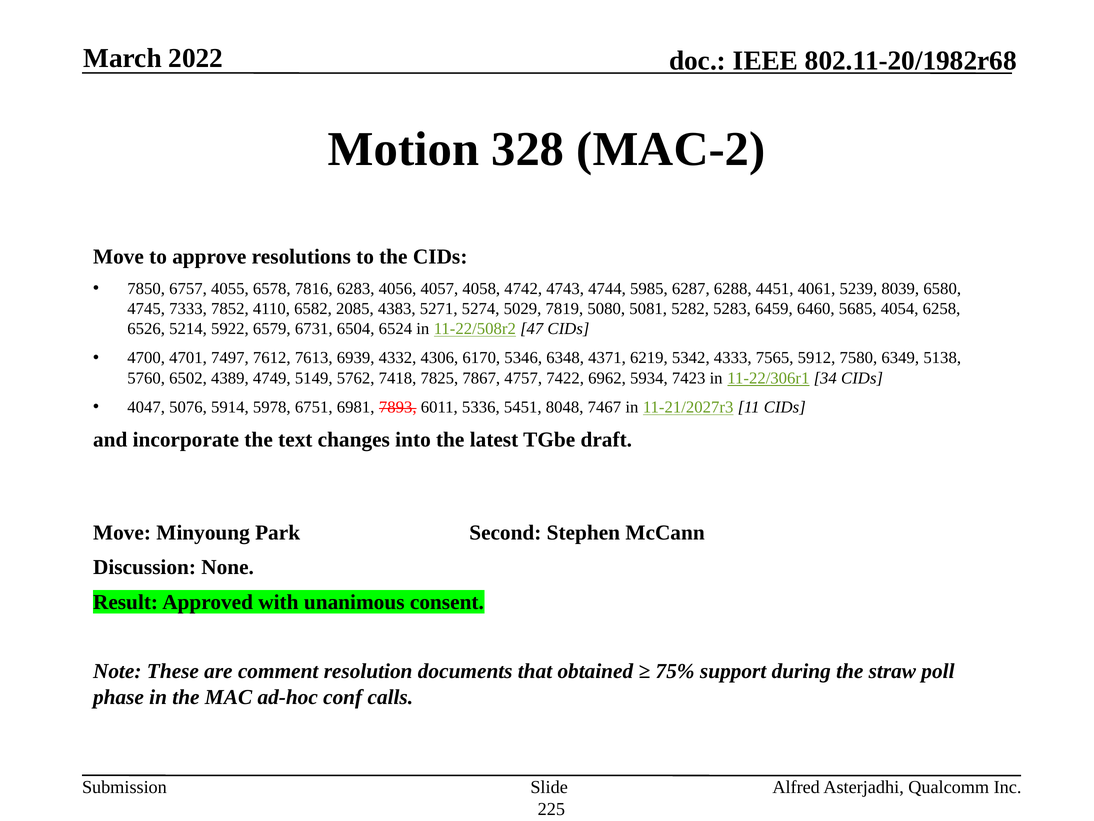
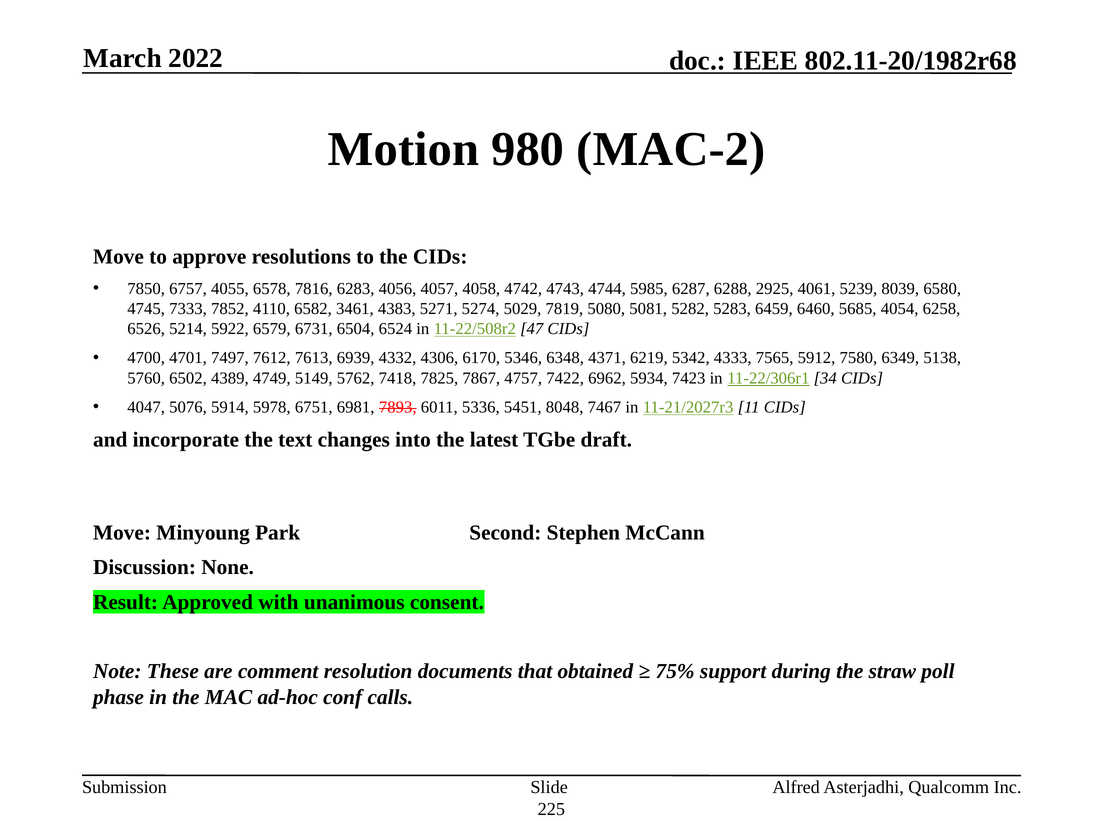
328: 328 -> 980
4451: 4451 -> 2925
2085: 2085 -> 3461
